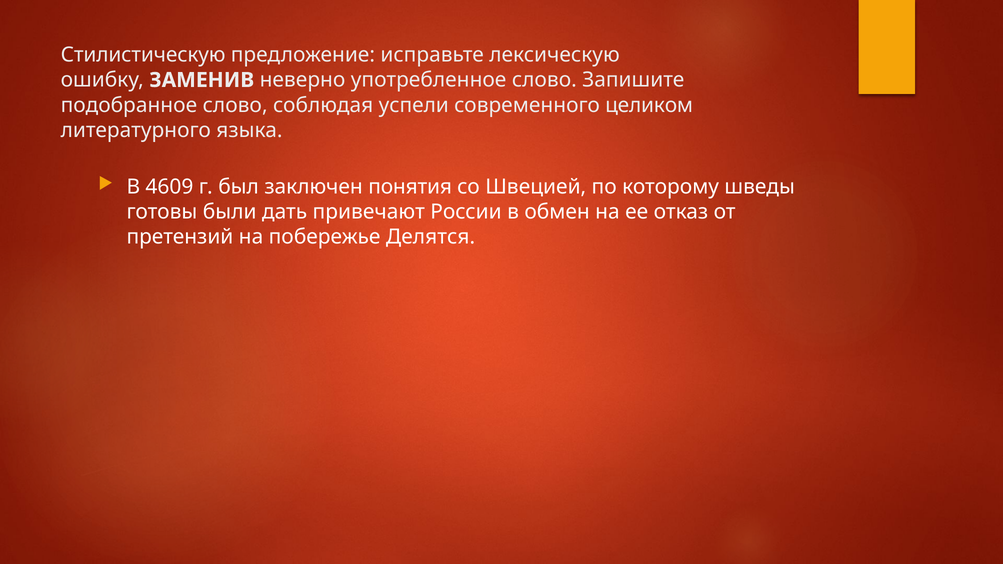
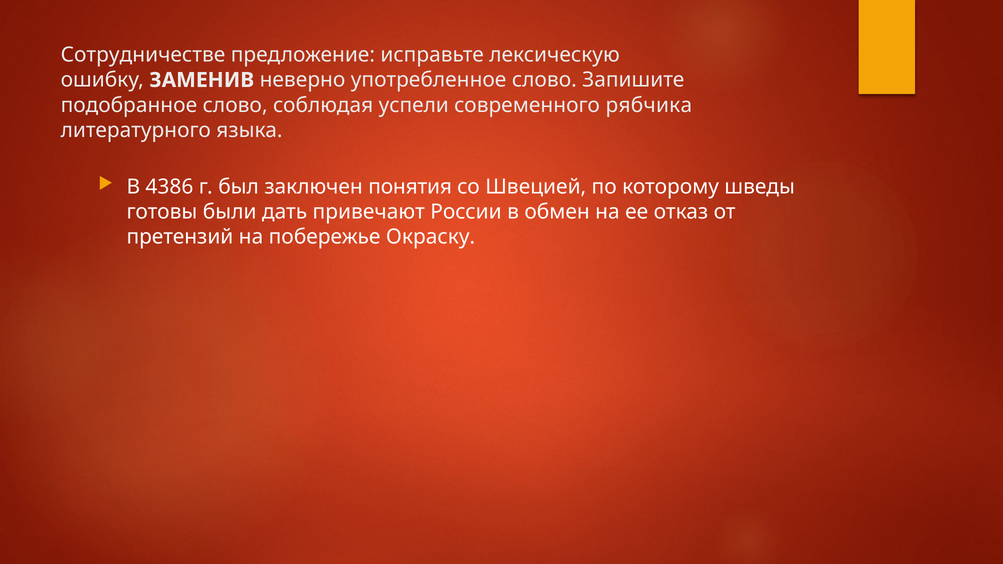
Стилистическую: Стилистическую -> Сотрудничестве
целиком: целиком -> рябчика
4609: 4609 -> 4386
Делятся: Делятся -> Окраску
